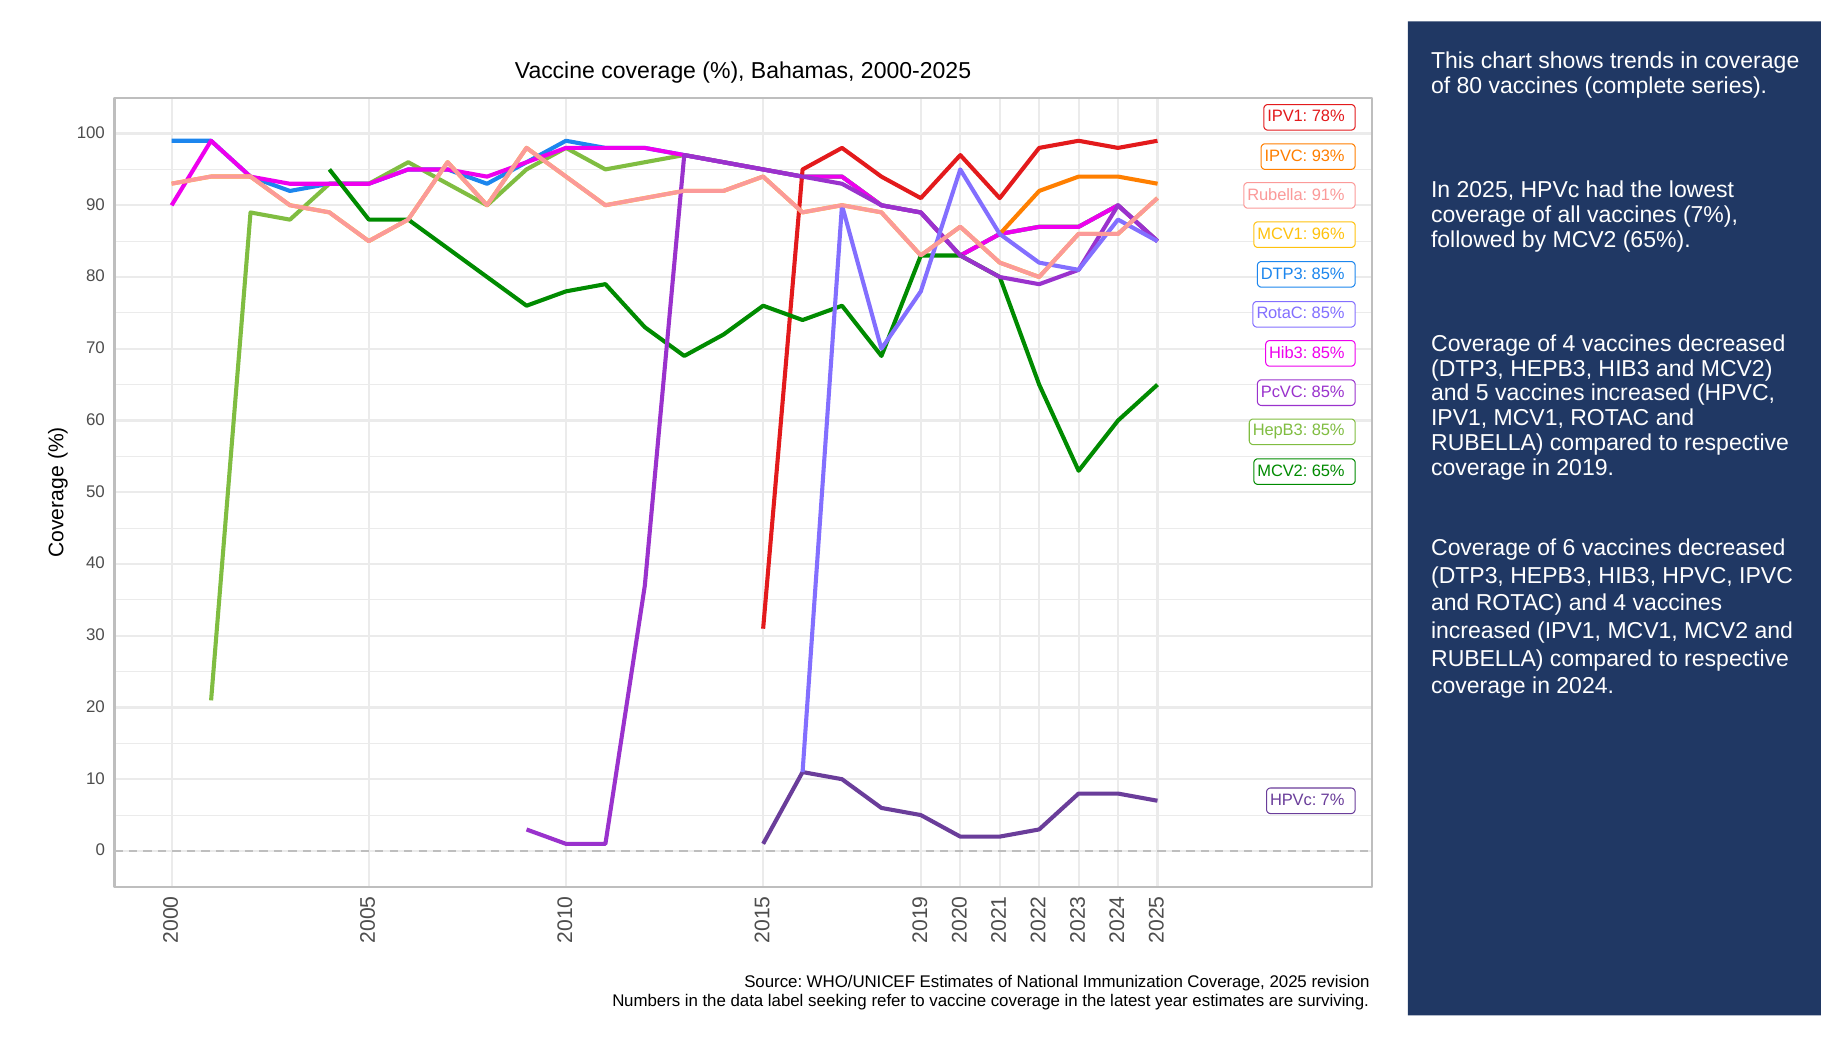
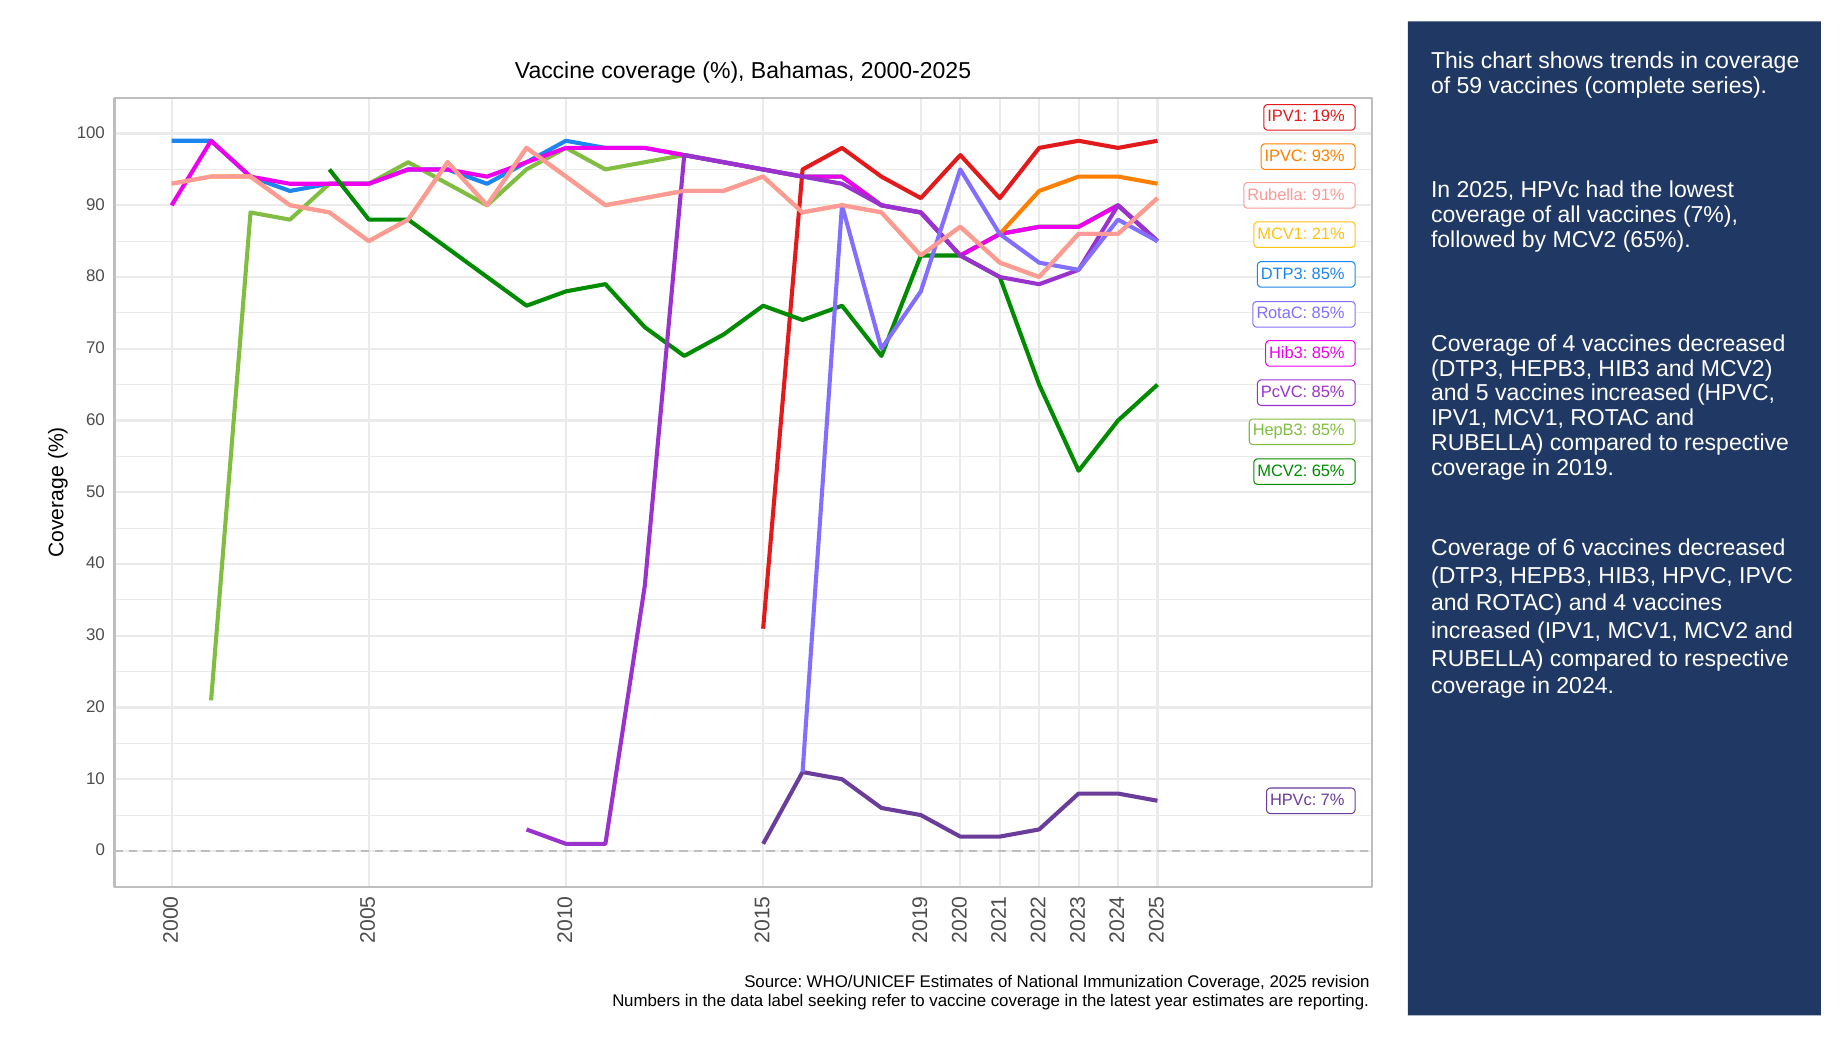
of 80: 80 -> 59
78%: 78% -> 19%
96%: 96% -> 21%
surviving: surviving -> reporting
